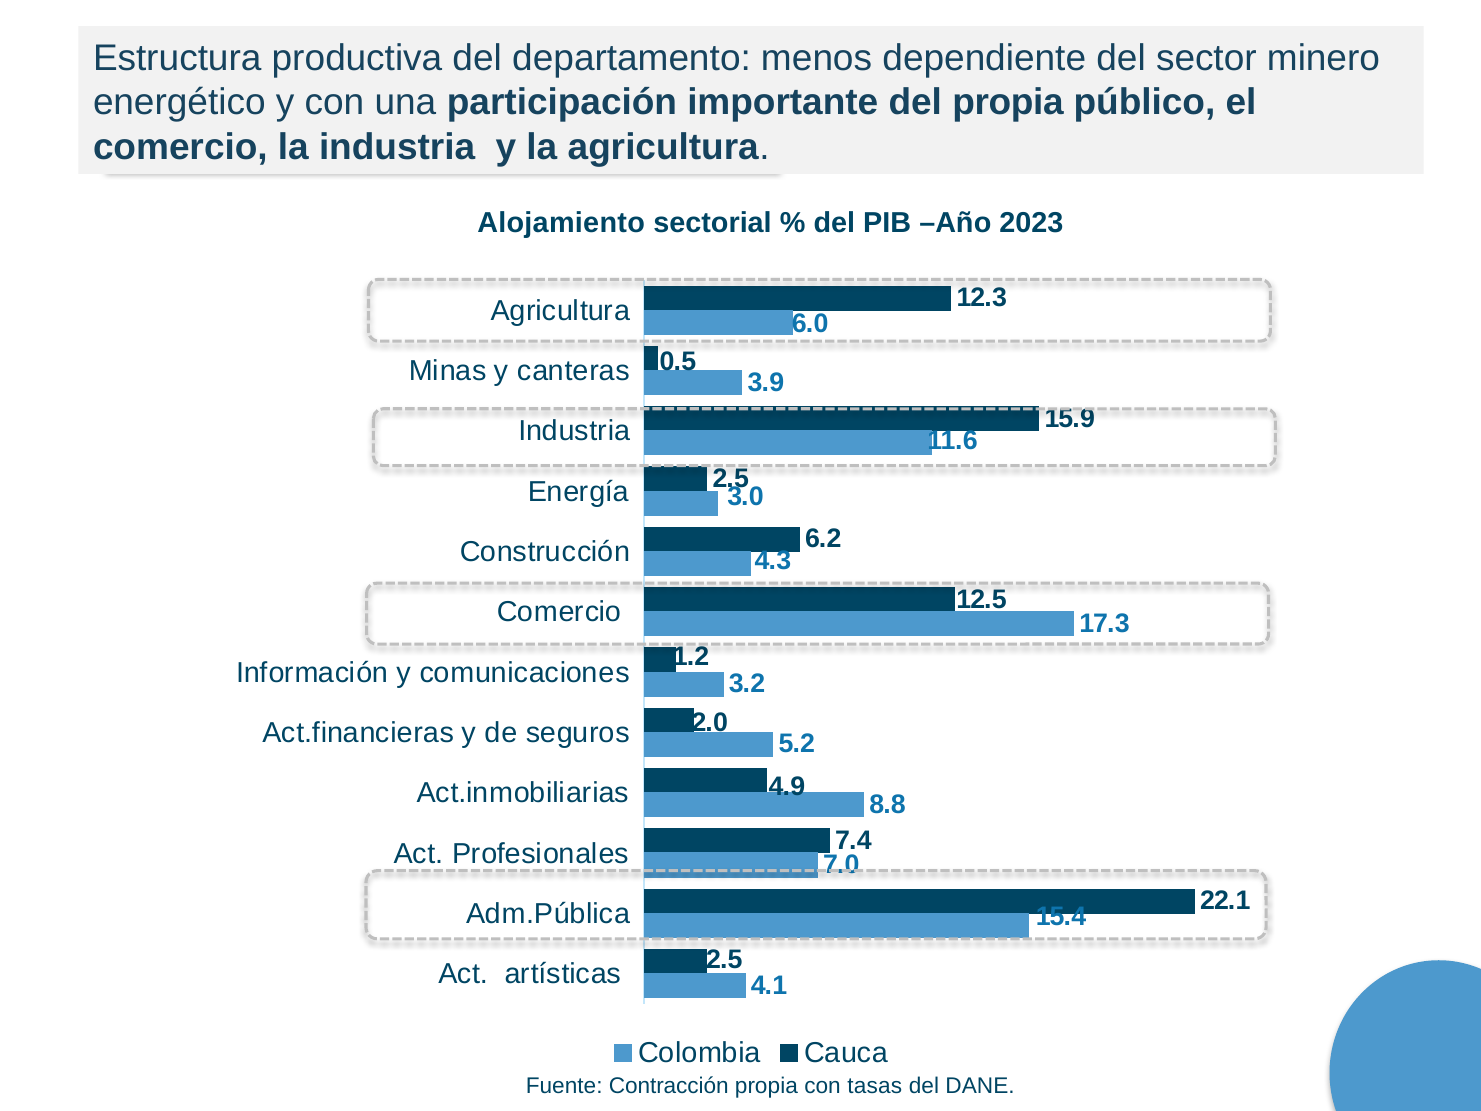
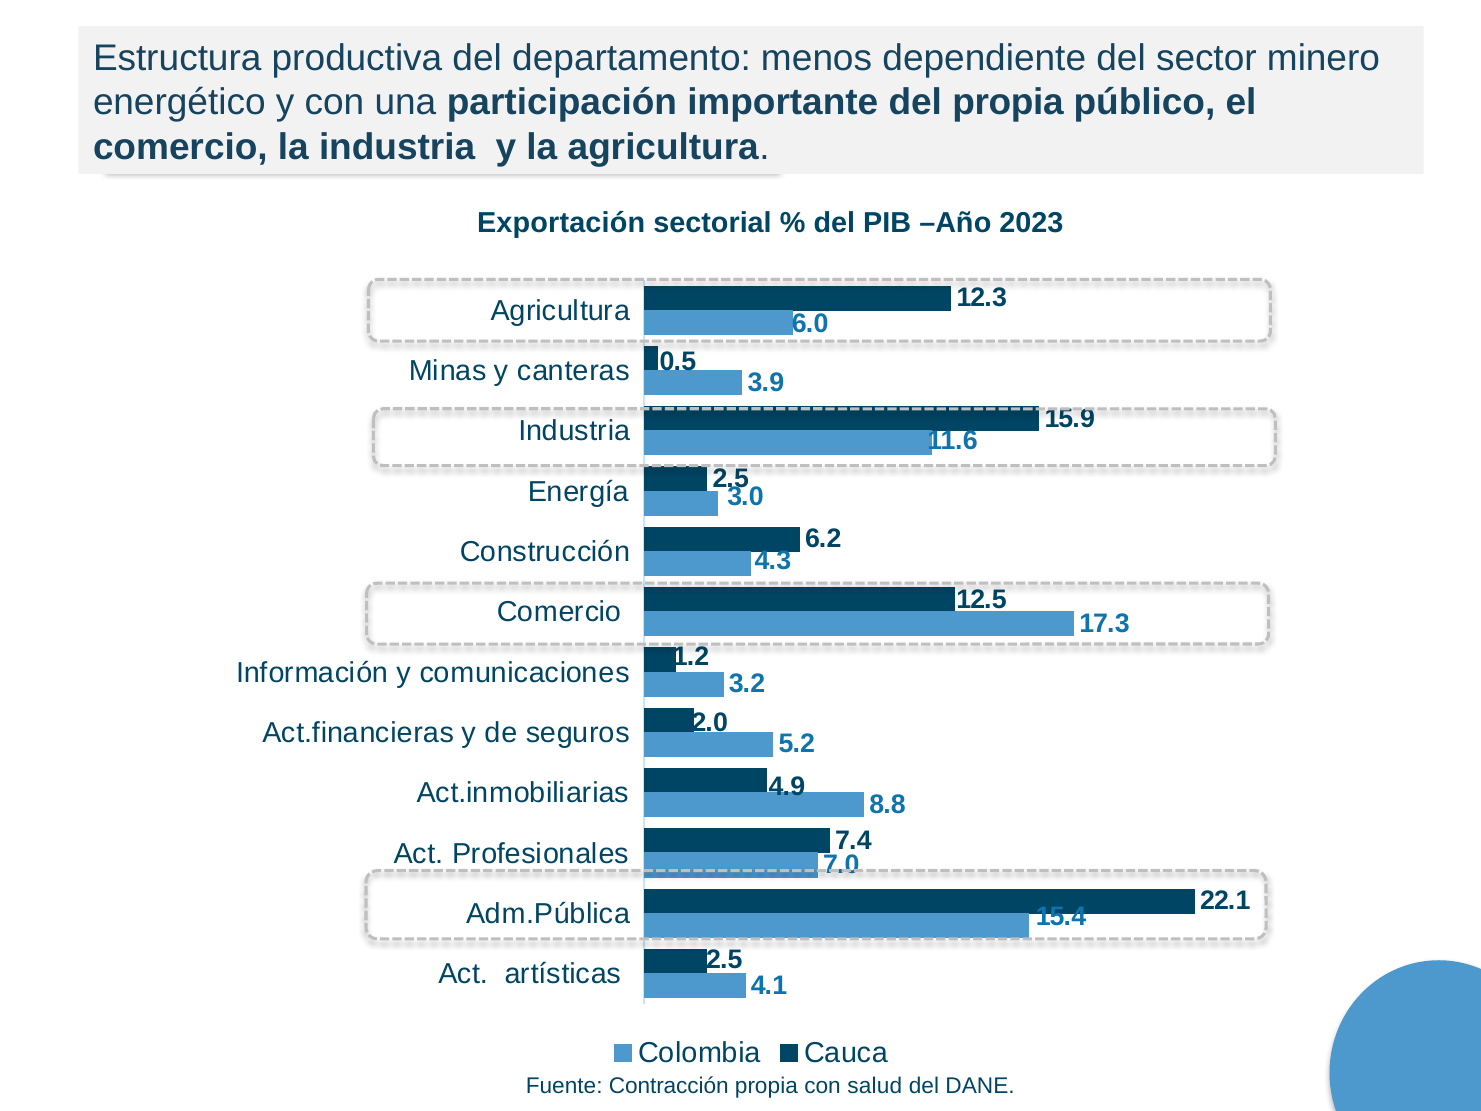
Alojamiento: Alojamiento -> Exportación
tasas: tasas -> salud
